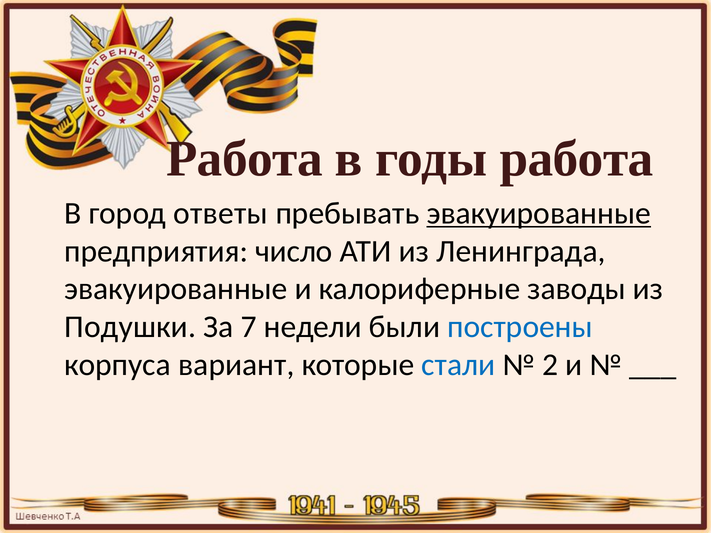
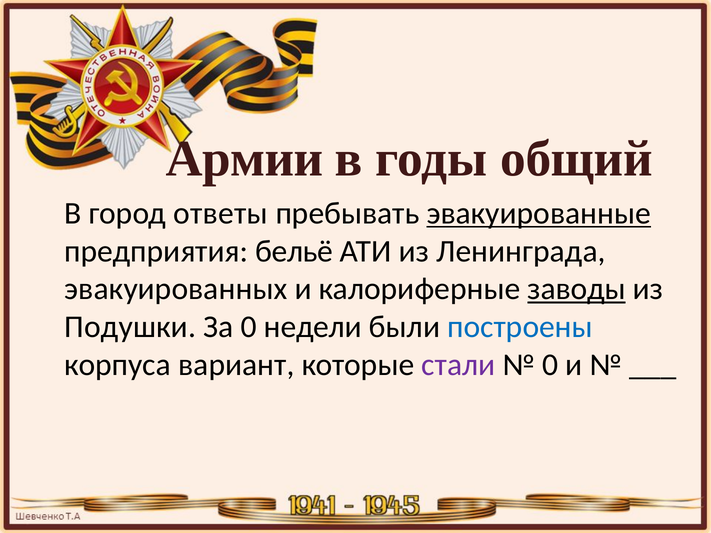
Работа at (244, 159): Работа -> Армии
годы работа: работа -> общий
число: число -> бельё
эвакуированные at (176, 289): эвакуированные -> эвакуированных
заводы underline: none -> present
За 7: 7 -> 0
стали colour: blue -> purple
2 at (550, 365): 2 -> 0
